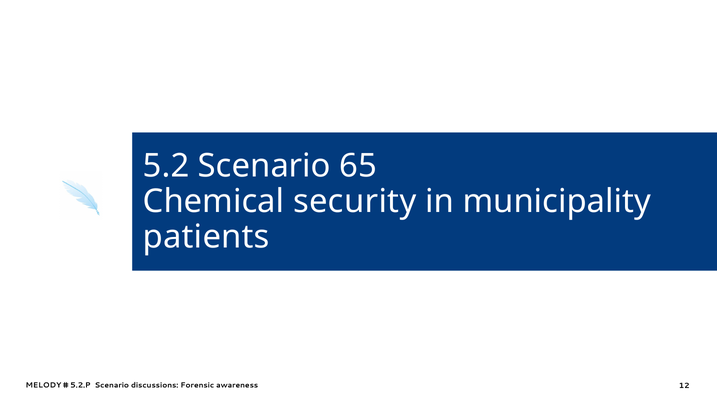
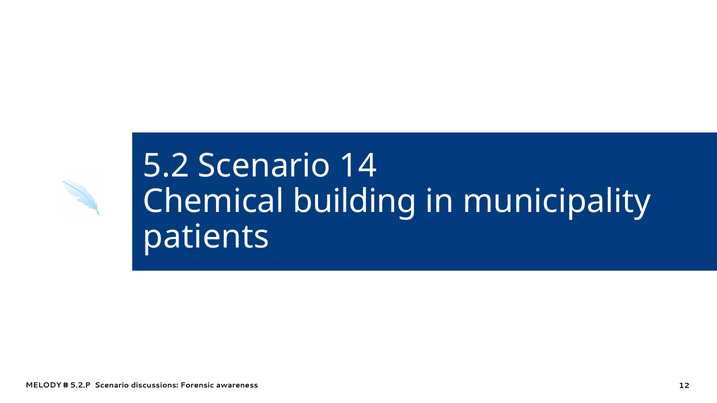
65: 65 -> 14
security: security -> building
